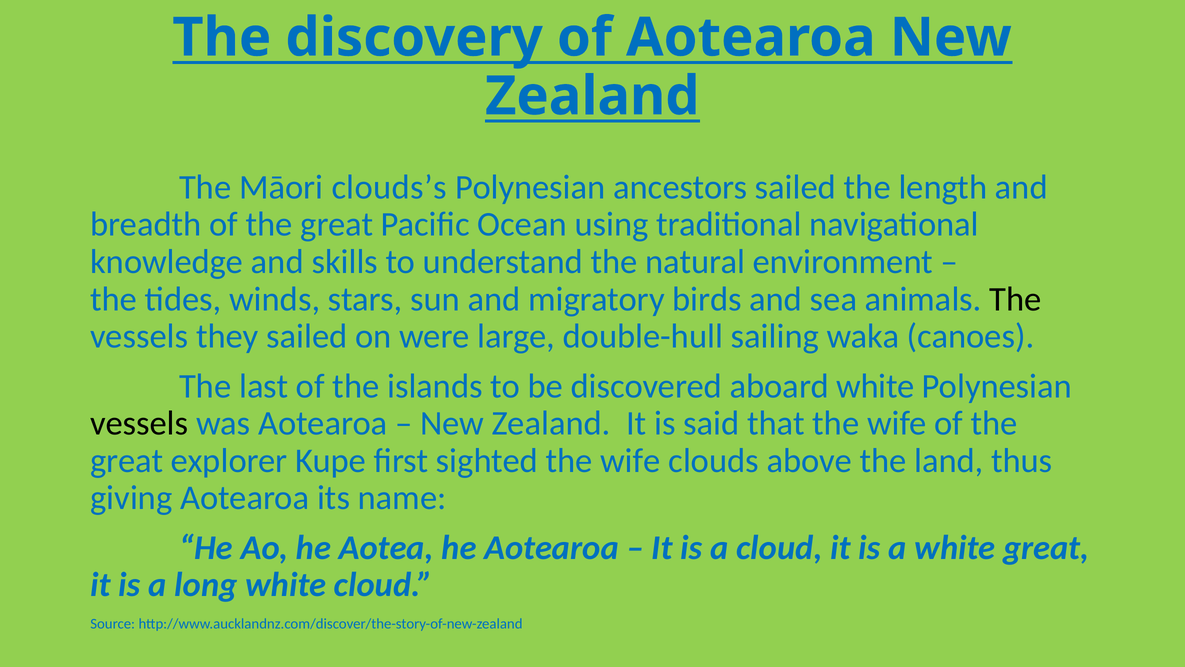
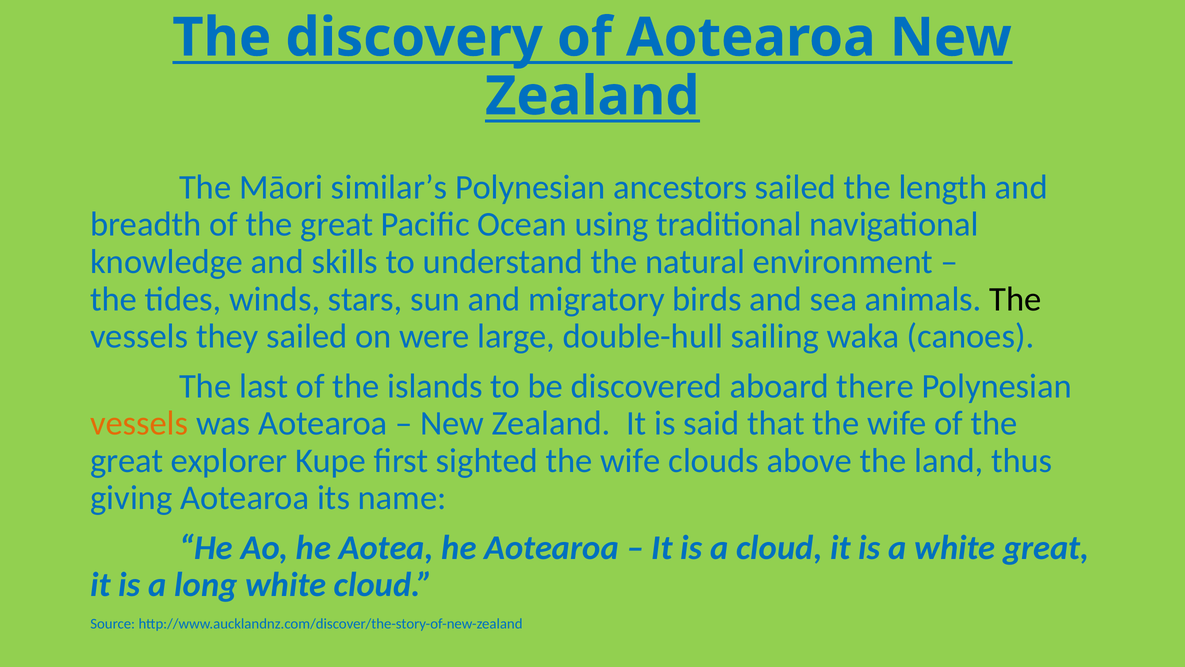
clouds’s: clouds’s -> similar’s
aboard white: white -> there
vessels at (139, 423) colour: black -> orange
